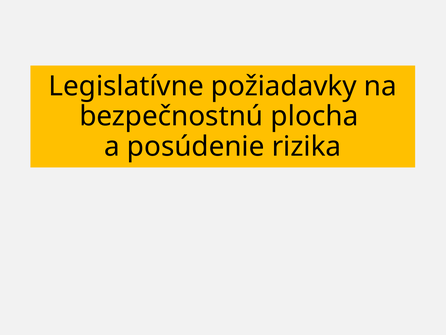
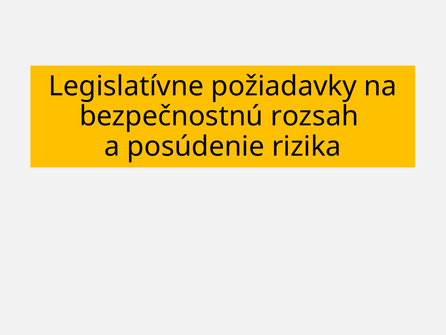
plocha: plocha -> rozsah
